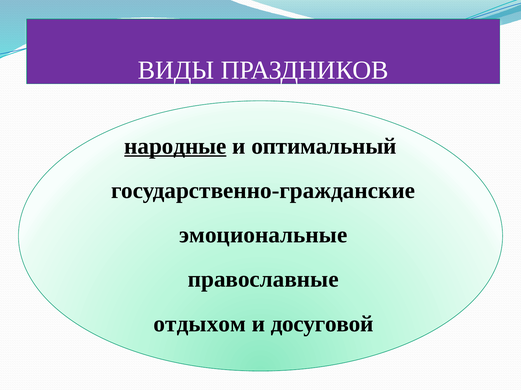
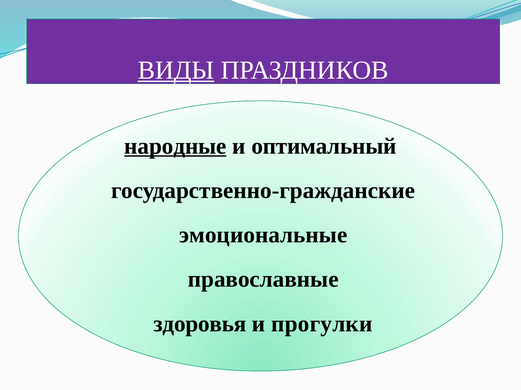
ВИДЫ underline: none -> present
отдыхом: отдыхом -> здоровья
досуговой: досуговой -> прогулки
